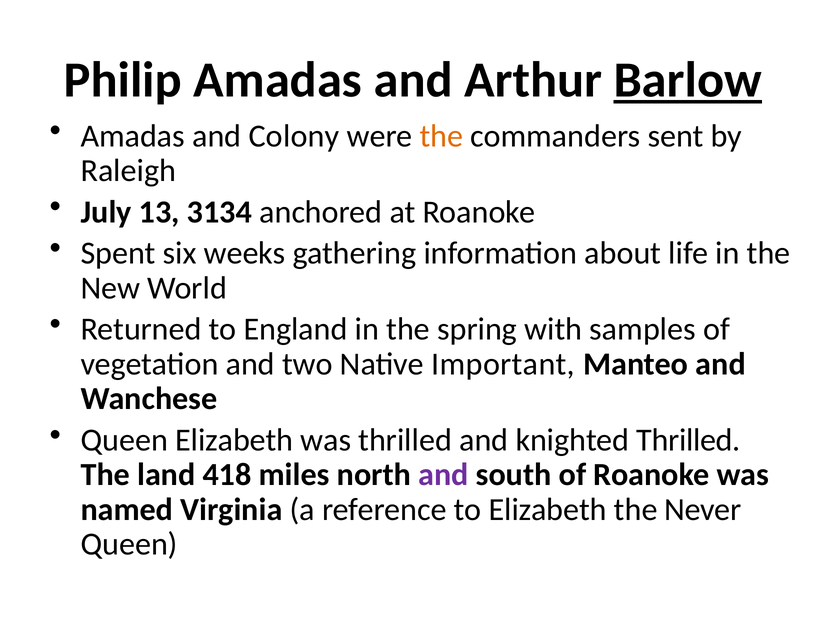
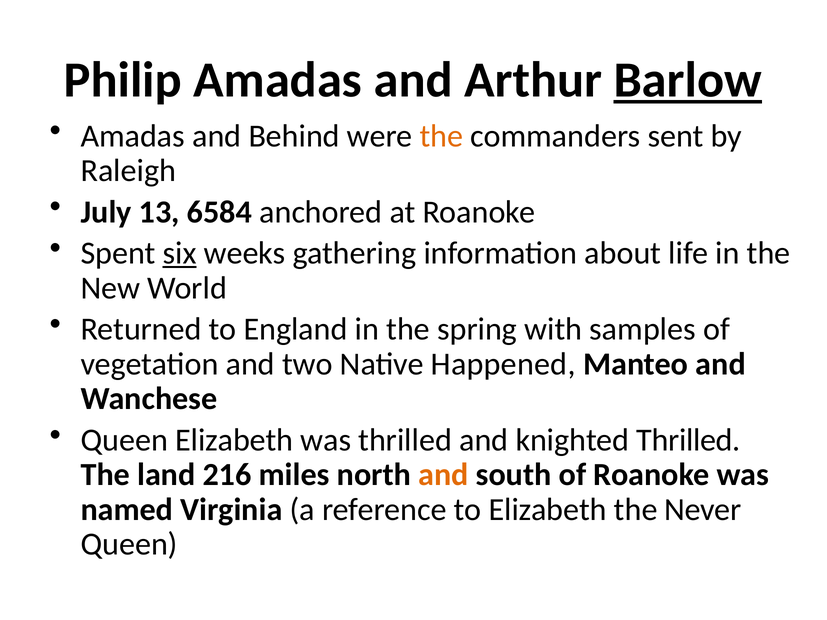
Colony: Colony -> Behind
3134: 3134 -> 6584
six underline: none -> present
Important: Important -> Happened
418: 418 -> 216
and at (443, 475) colour: purple -> orange
